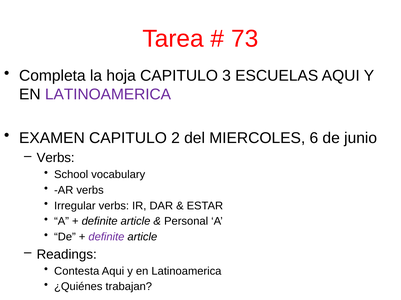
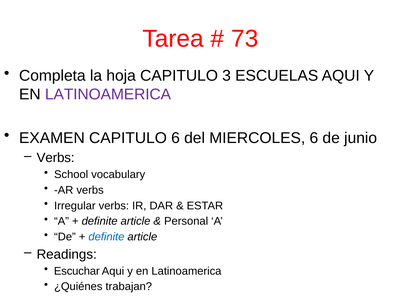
CAPITULO 2: 2 -> 6
definite at (106, 237) colour: purple -> blue
Contesta: Contesta -> Escuchar
